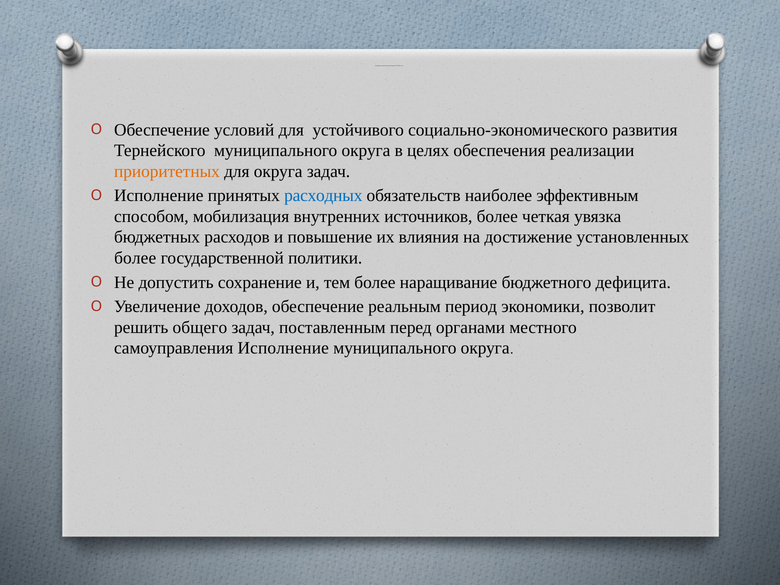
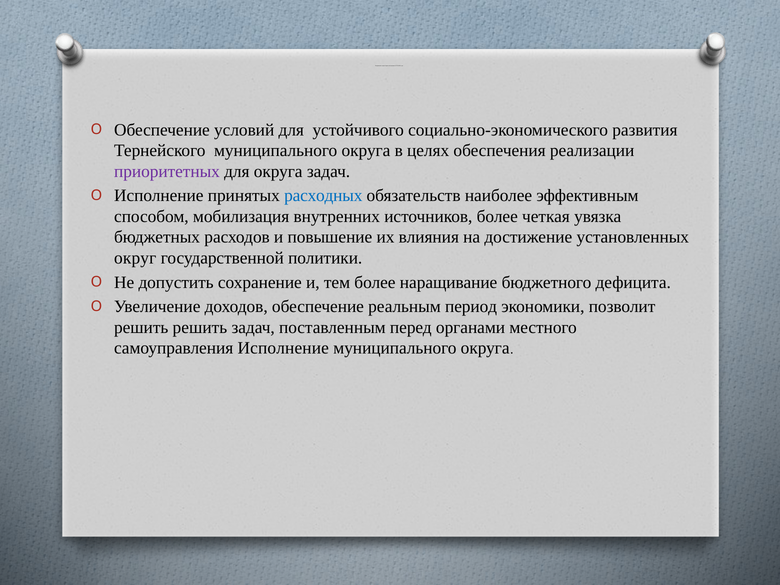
приоритетных colour: orange -> purple
более at (135, 258): более -> округ
решить общего: общего -> решить
